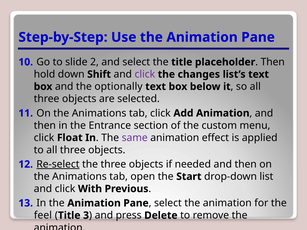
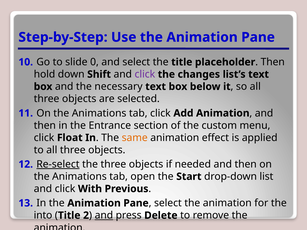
2: 2 -> 0
optionally: optionally -> necessary
same colour: purple -> orange
feel: feel -> into
3: 3 -> 2
and at (104, 216) underline: none -> present
